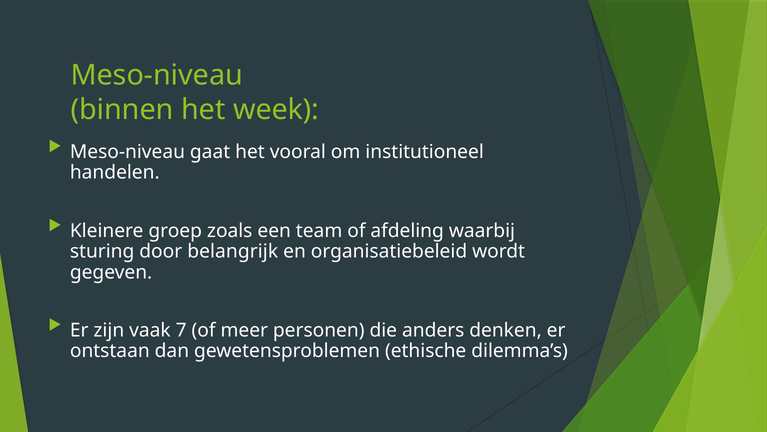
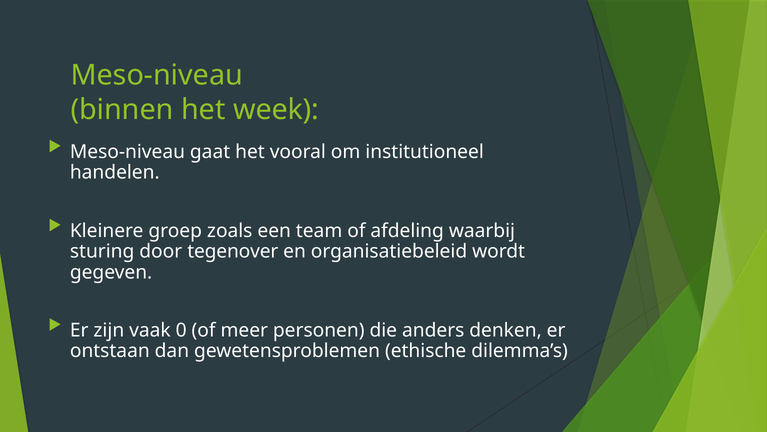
belangrijk: belangrijk -> tegenover
7: 7 -> 0
